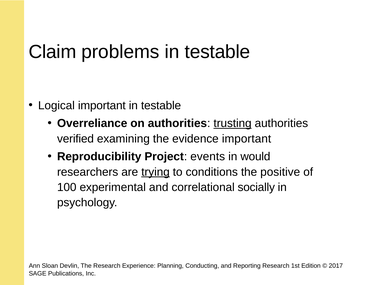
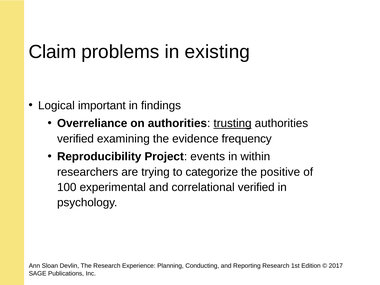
problems in testable: testable -> existing
testable at (161, 105): testable -> findings
evidence important: important -> frequency
would: would -> within
trying underline: present -> none
conditions: conditions -> categorize
correlational socially: socially -> verified
